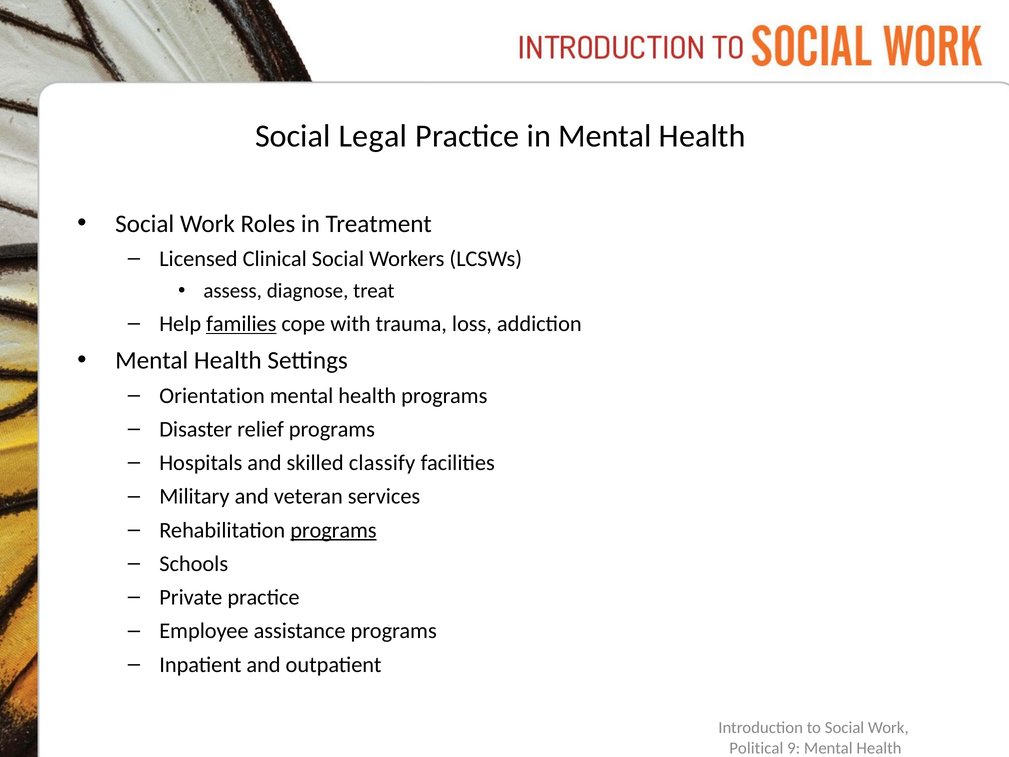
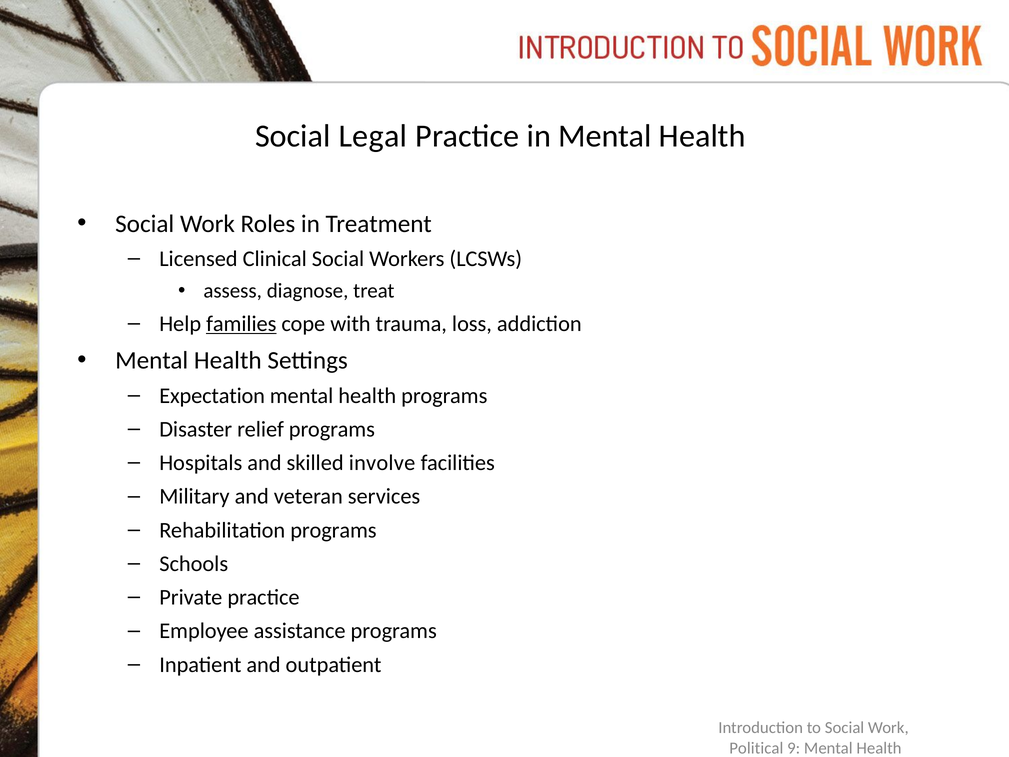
Orientation: Orientation -> Expectation
classify: classify -> involve
programs at (333, 530) underline: present -> none
